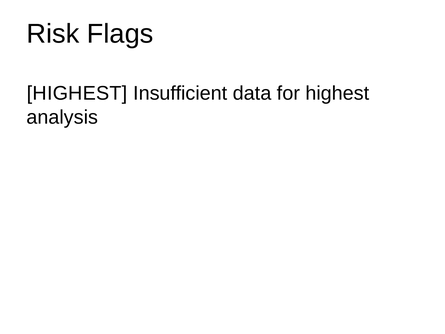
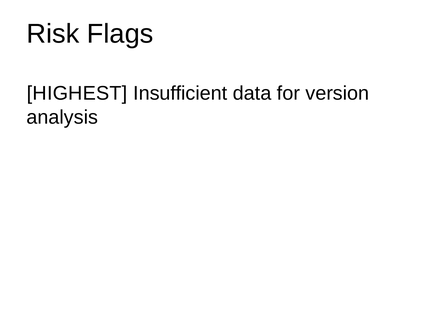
for highest: highest -> version
